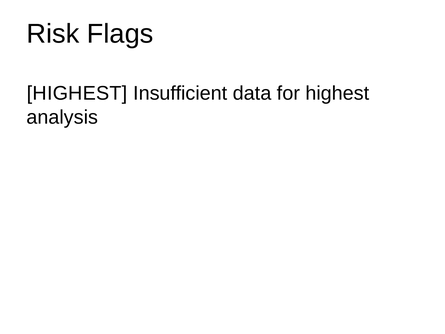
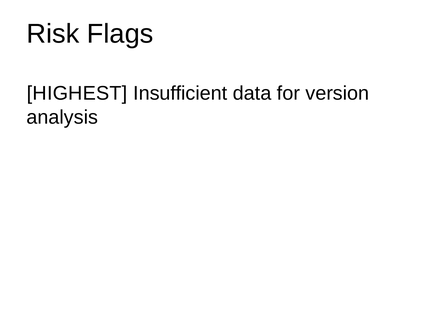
for highest: highest -> version
